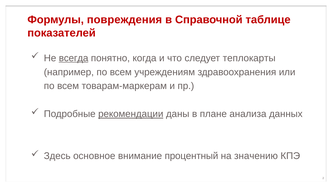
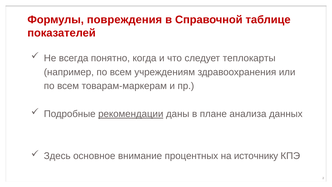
всегда underline: present -> none
процентный: процентный -> процентных
значению: значению -> источнику
